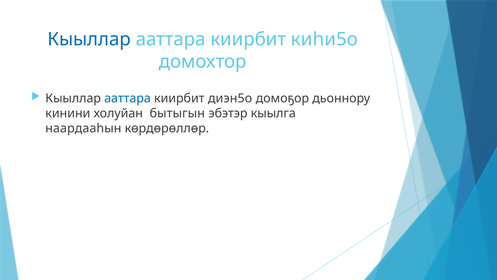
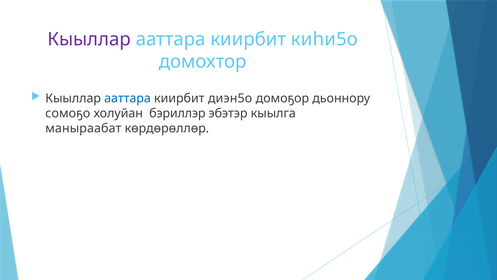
Кыыллар at (89, 39) colour: blue -> purple
кинини: кинини -> сомоҕо
бытыгын: бытыгын -> бэриллэр
наардааhын: наардааhын -> маныраабат
